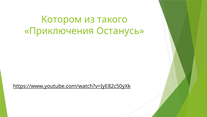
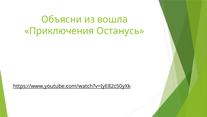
Котором: Котором -> Объясни
такого: такого -> вошла
